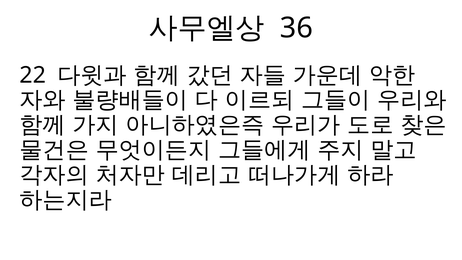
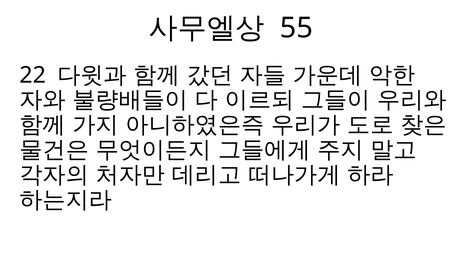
36: 36 -> 55
